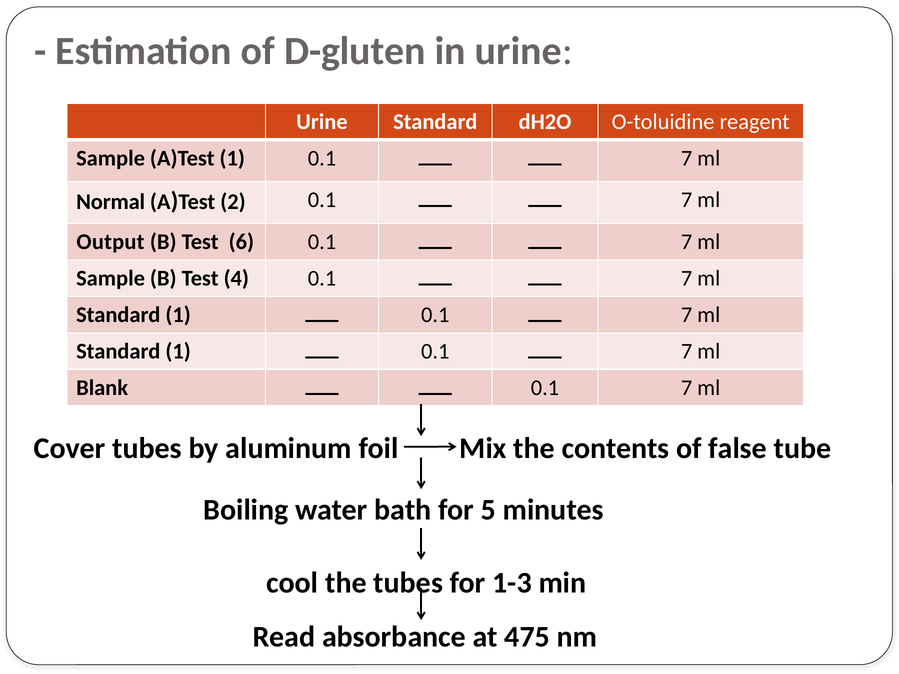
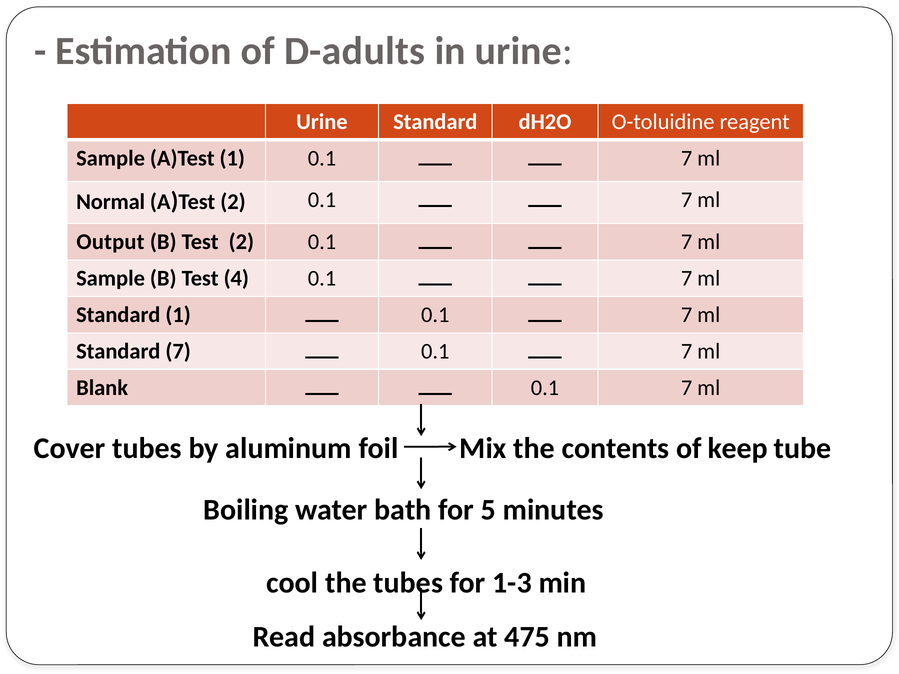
D-gluten: D-gluten -> D-adults
Test 6: 6 -> 2
1 at (178, 351): 1 -> 7
false: false -> keep
